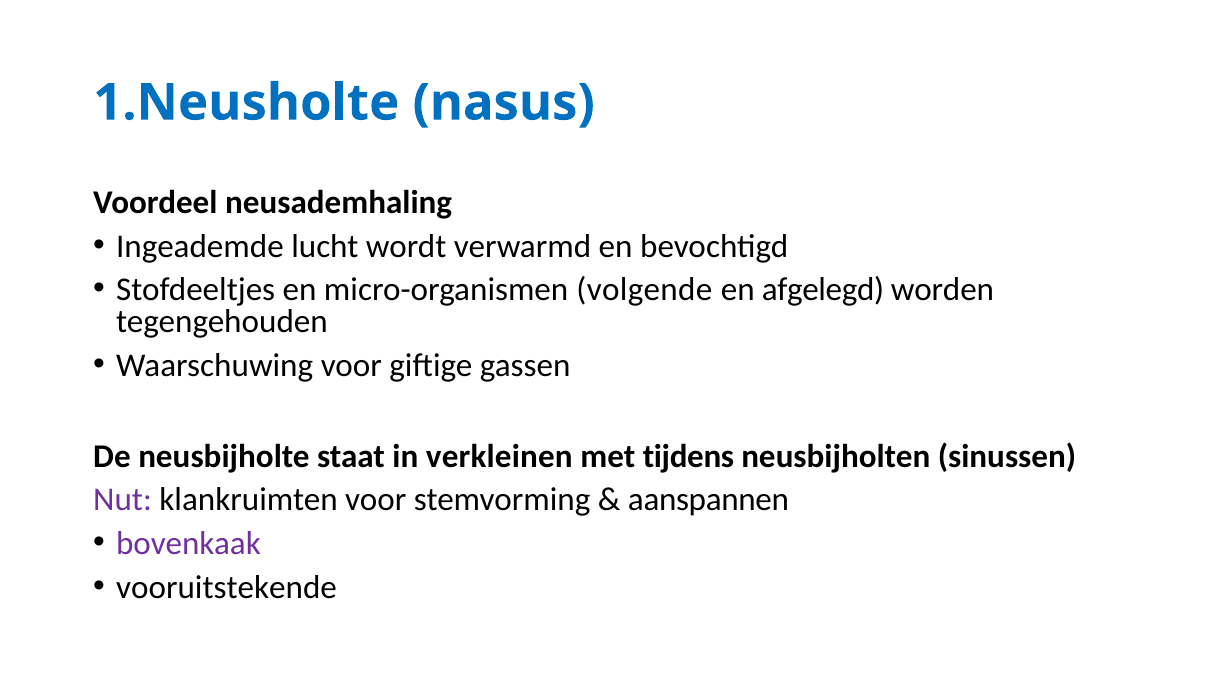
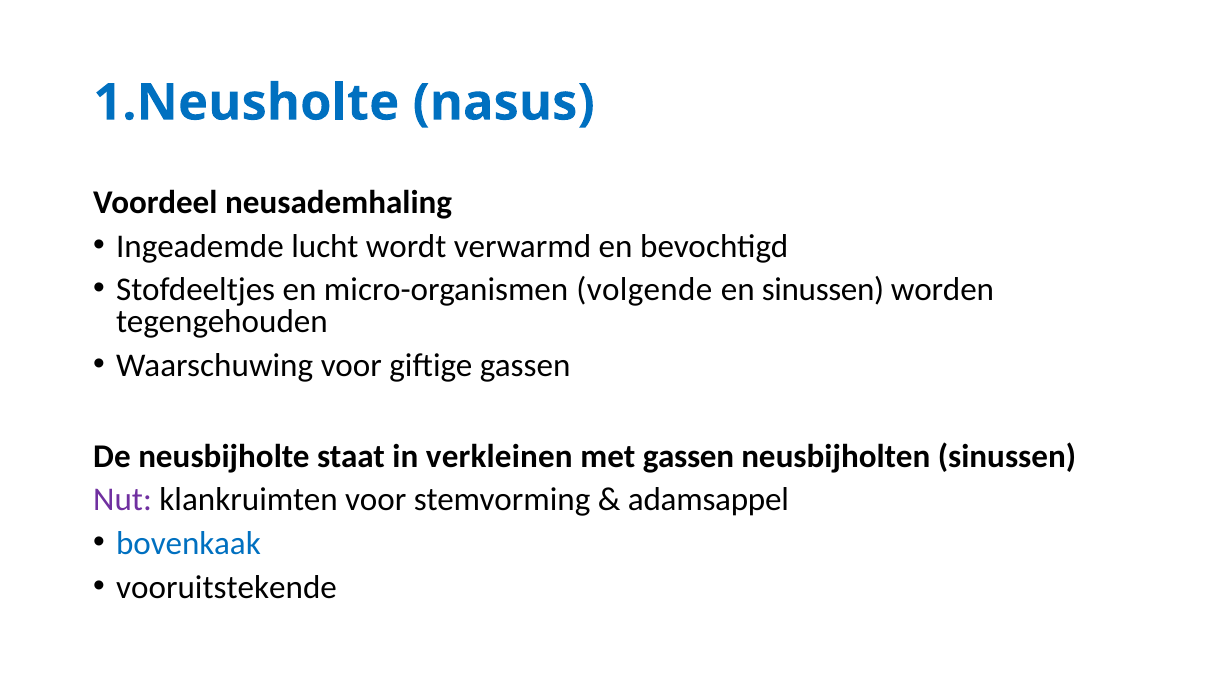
en afgelegd: afgelegd -> sinussen
met tijdens: tijdens -> gassen
aanspannen: aanspannen -> adamsappel
bovenkaak colour: purple -> blue
